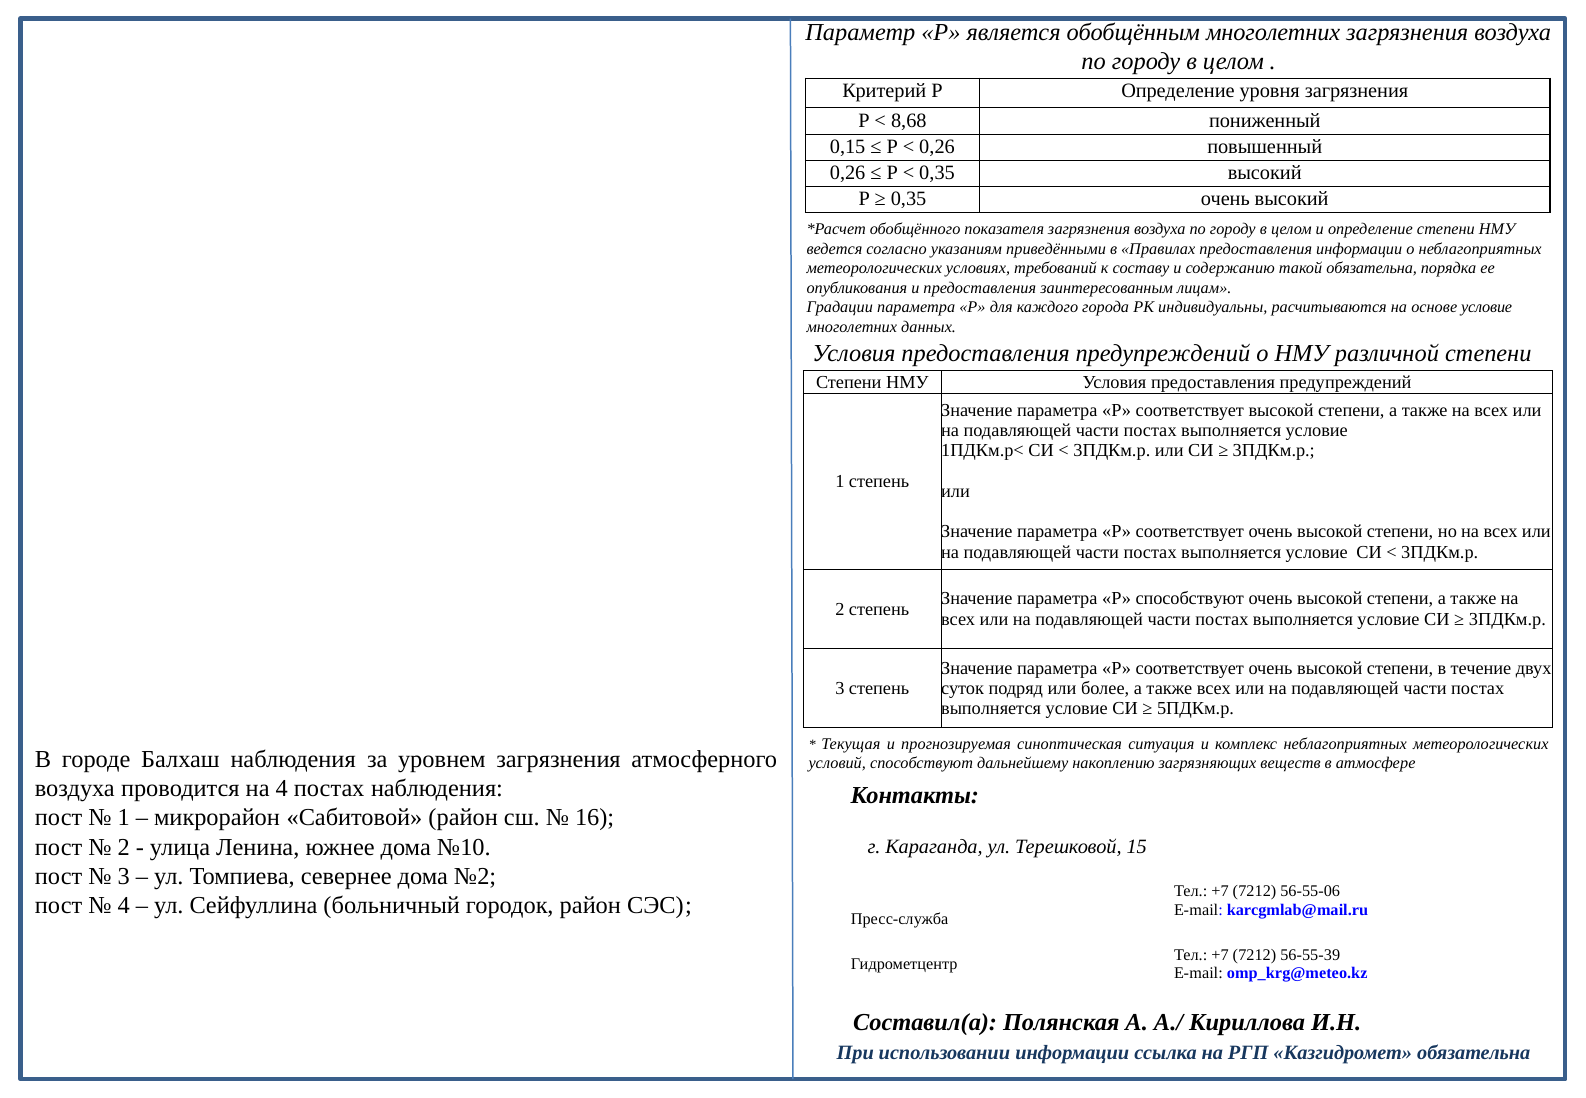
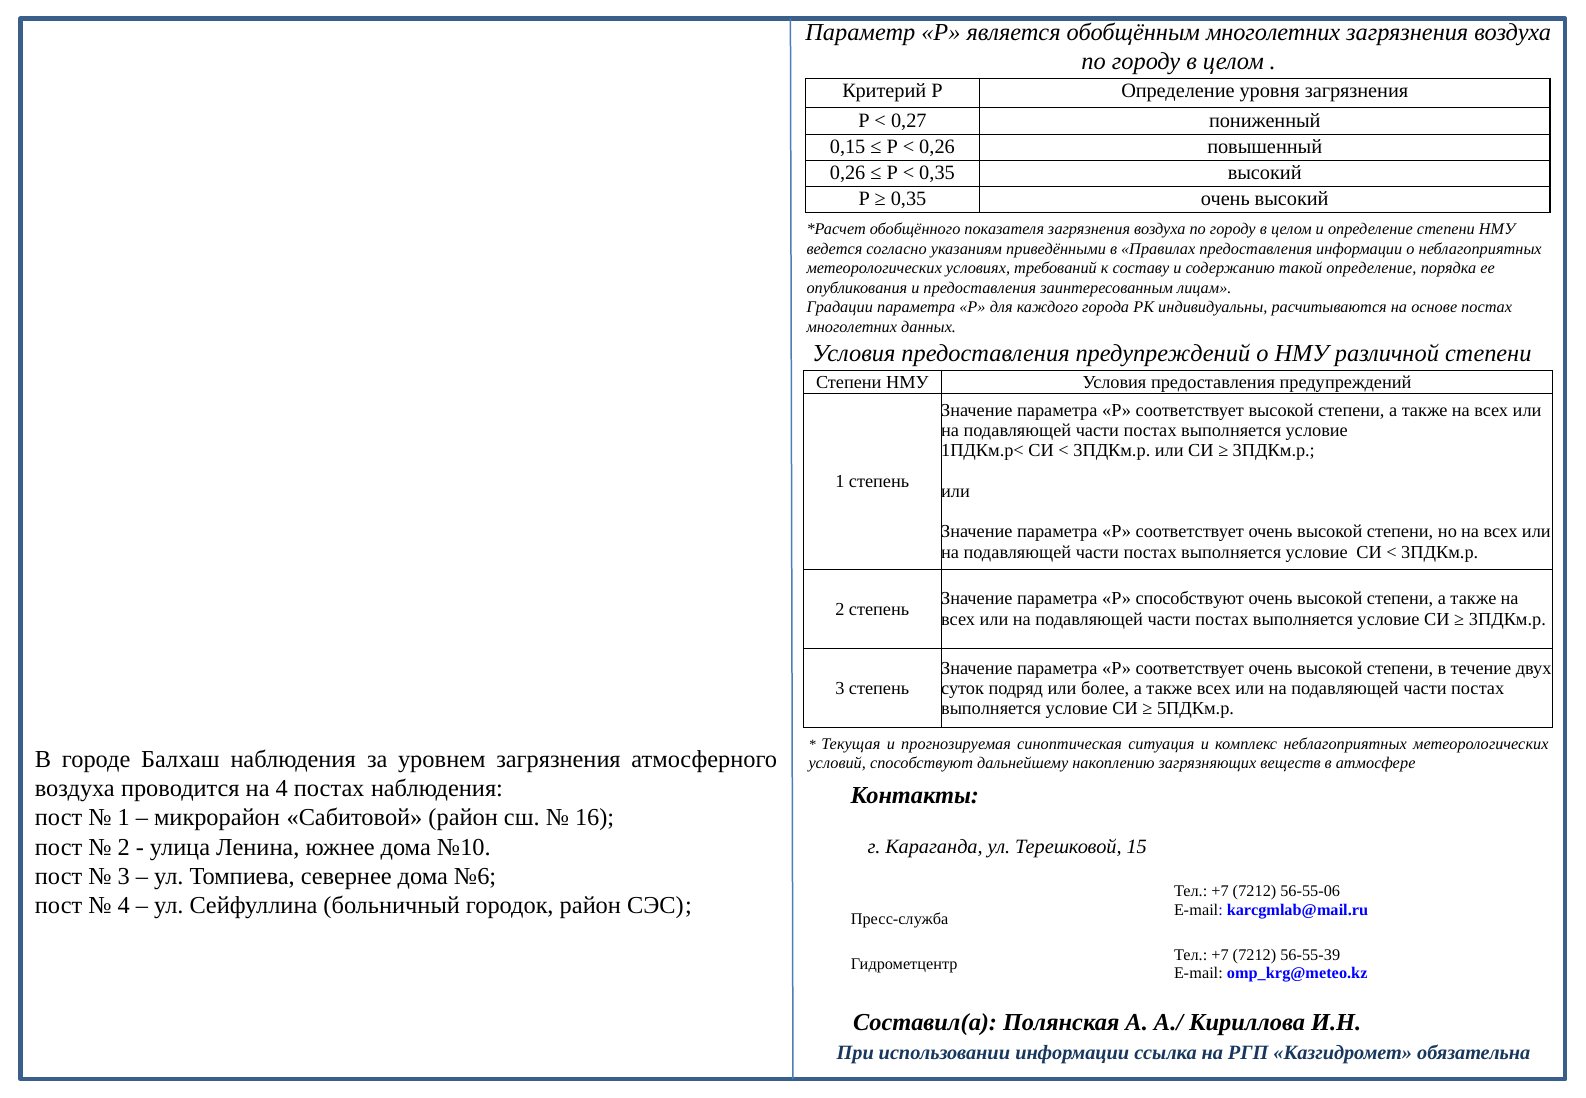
8,68: 8,68 -> 0,27
такой обязательна: обязательна -> определение
основе условие: условие -> постах
№2: №2 -> №6
